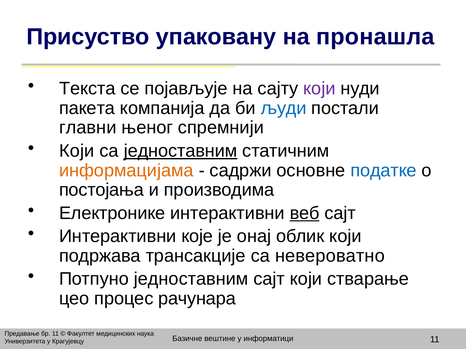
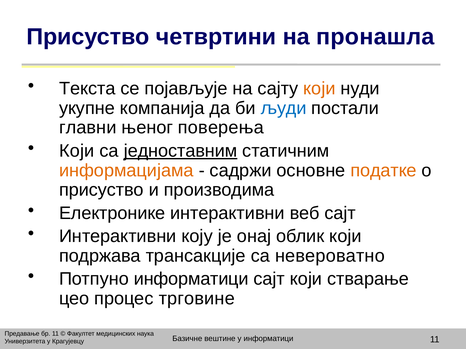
упаковану: упаковану -> четвртини
који at (319, 89) colour: purple -> orange
пакета: пакета -> укупне
спремнији: спремнији -> поверења
податке colour: blue -> orange
постојања at (101, 190): постојања -> присуство
веб underline: present -> none
које: које -> коју
Потпуно једноставним: једноставним -> информатици
рачунара: рачунара -> трговине
